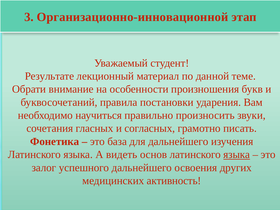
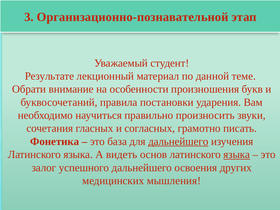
Организационно-инновационной: Организационно-инновационной -> Организационно-познавательной
дальнейшего at (178, 141) underline: none -> present
активность: активность -> мышления
